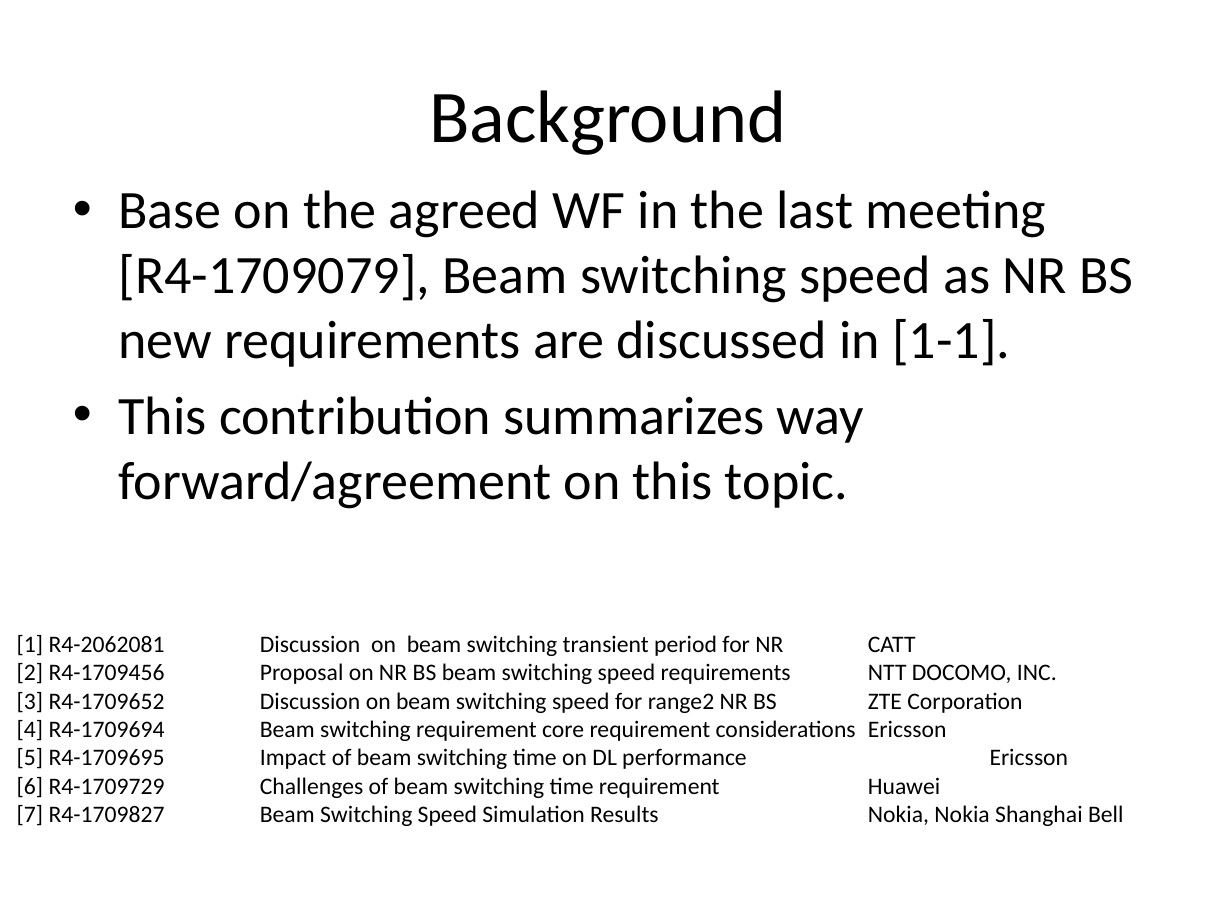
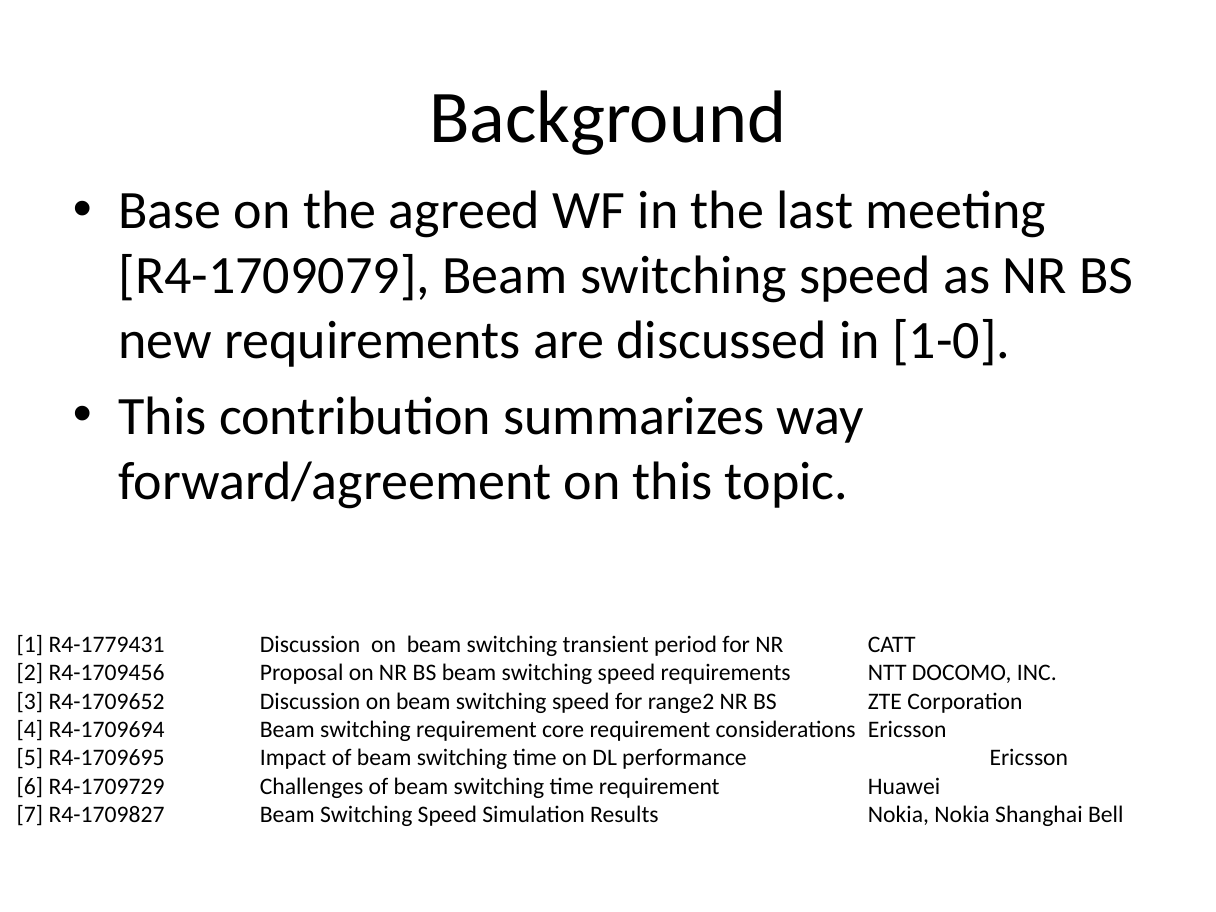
1-1: 1-1 -> 1-0
R4-2062081: R4-2062081 -> R4-1779431
